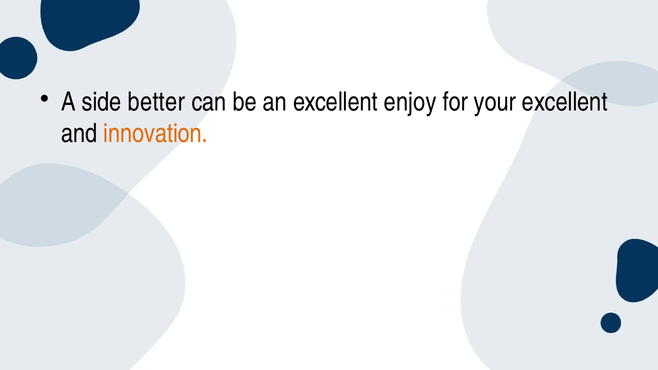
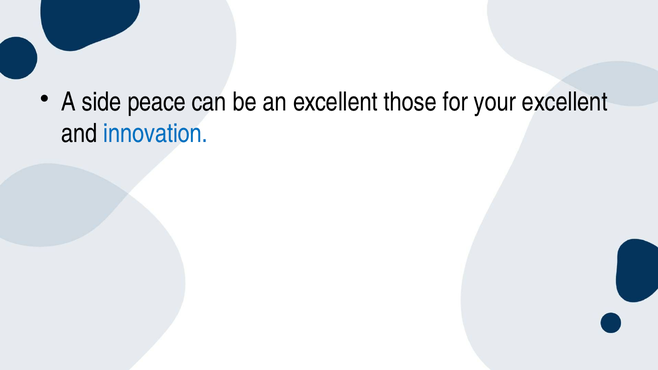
better: better -> peace
enjoy: enjoy -> those
innovation colour: orange -> blue
